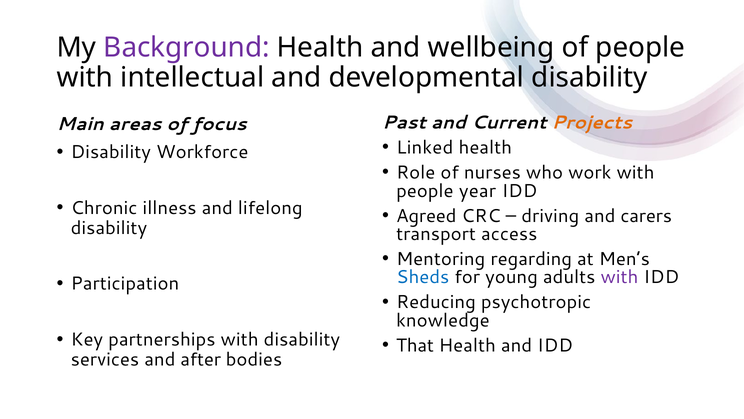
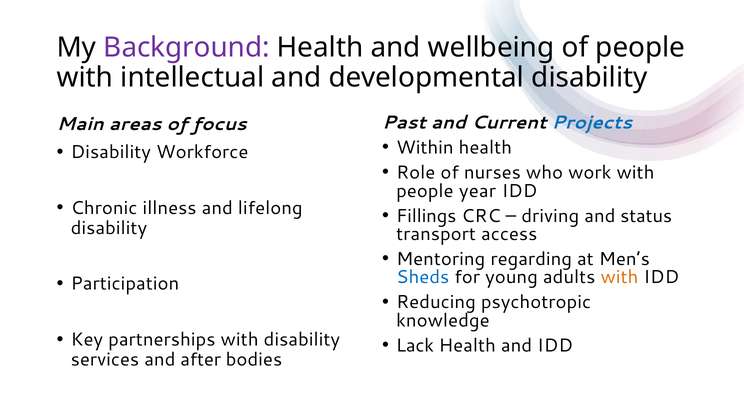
Projects colour: orange -> blue
Linked: Linked -> Within
Agreed: Agreed -> Fillings
carers: carers -> status
with at (619, 277) colour: purple -> orange
That: That -> Lack
